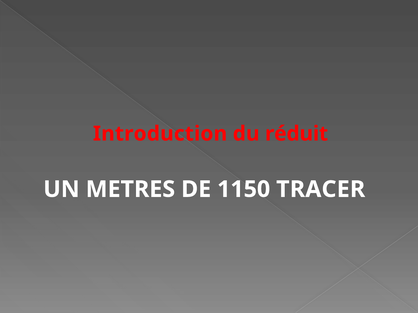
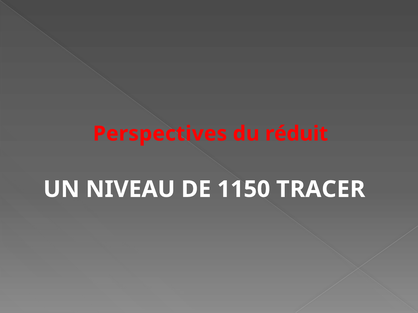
Introduction: Introduction -> Perspectives
METRES: METRES -> NIVEAU
